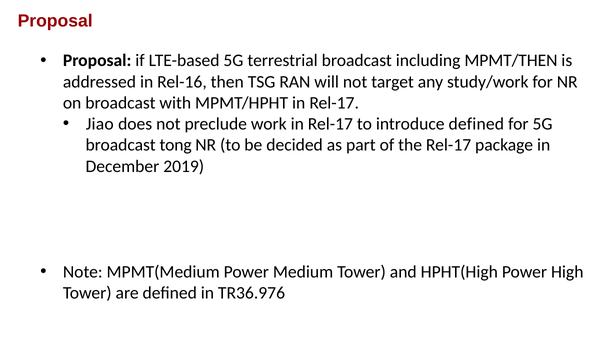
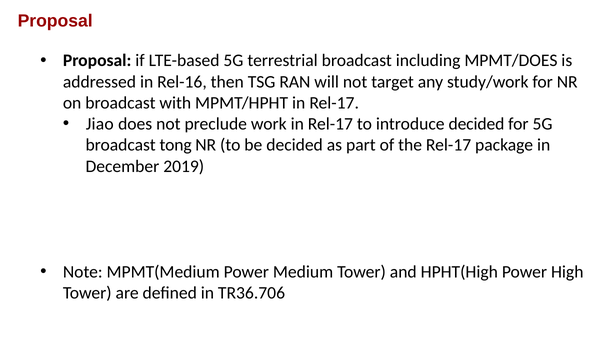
MPMT/THEN: MPMT/THEN -> MPMT/DOES
introduce defined: defined -> decided
TR36.976: TR36.976 -> TR36.706
